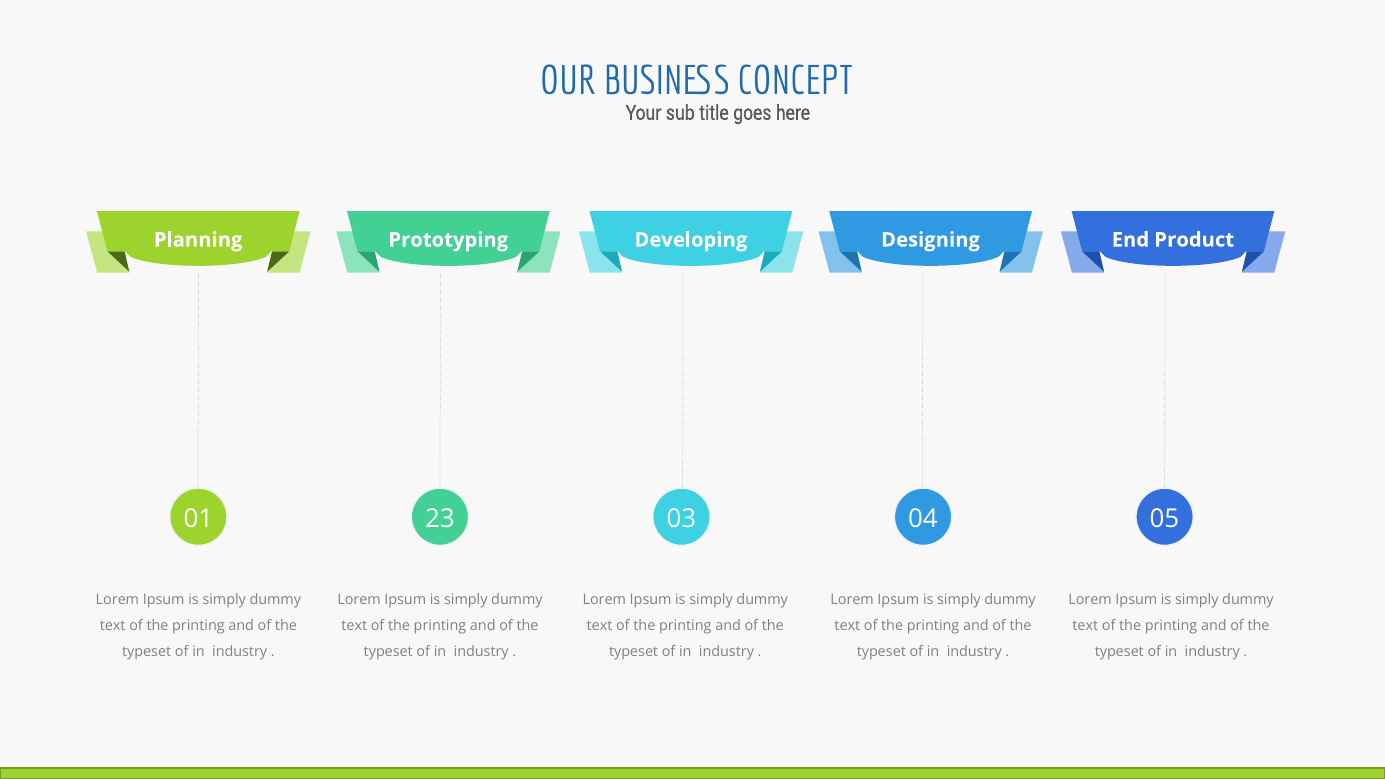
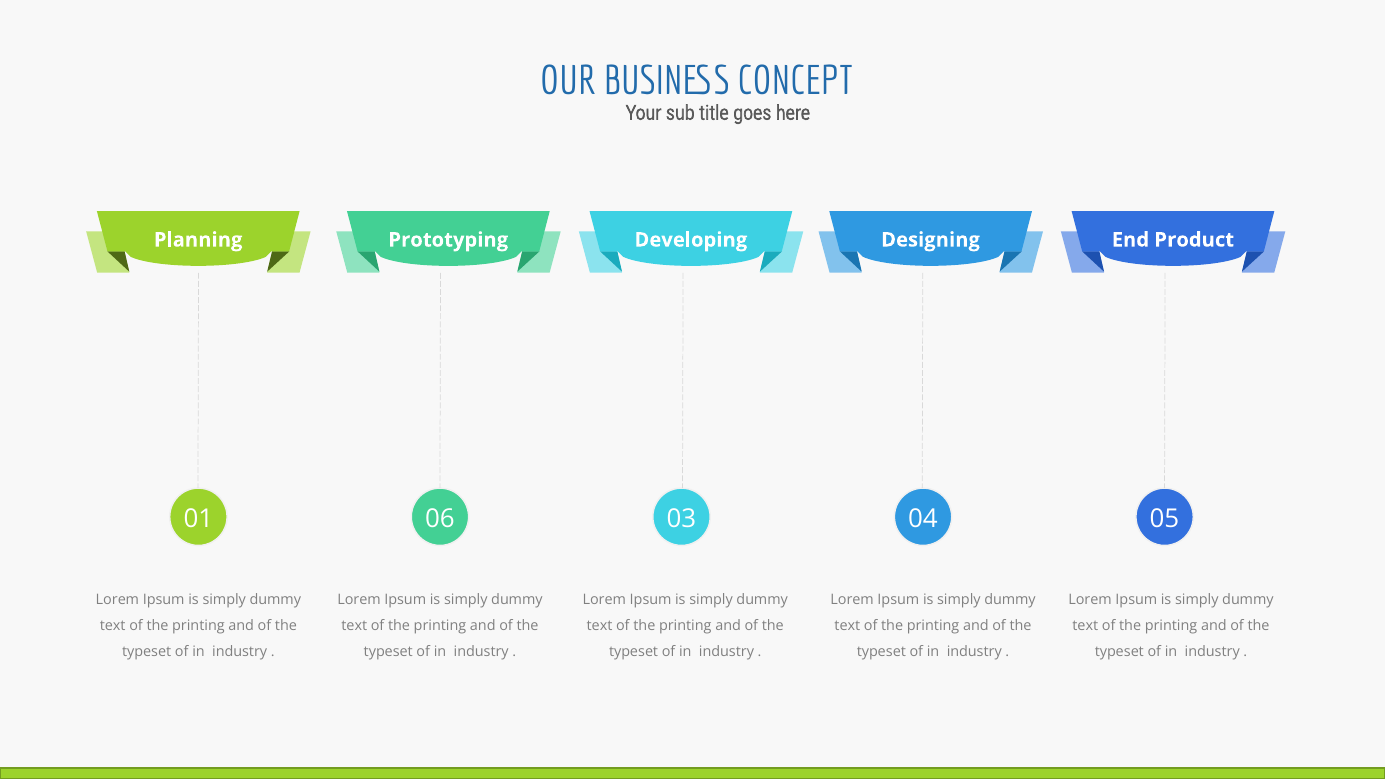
23: 23 -> 06
